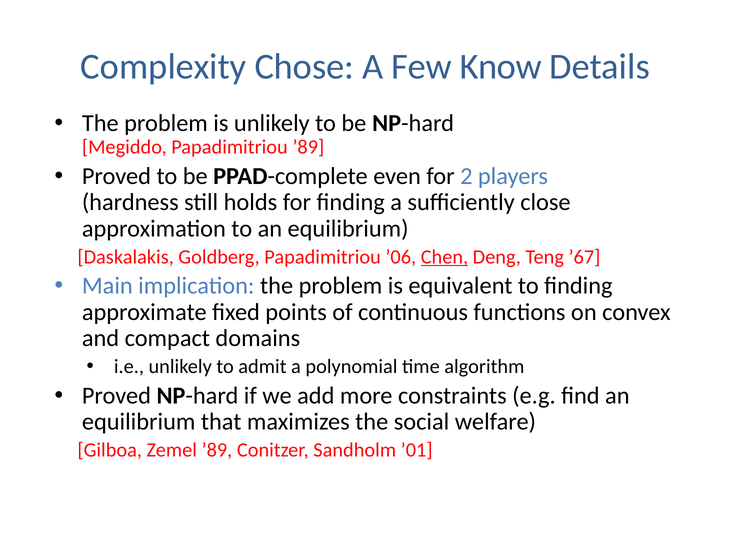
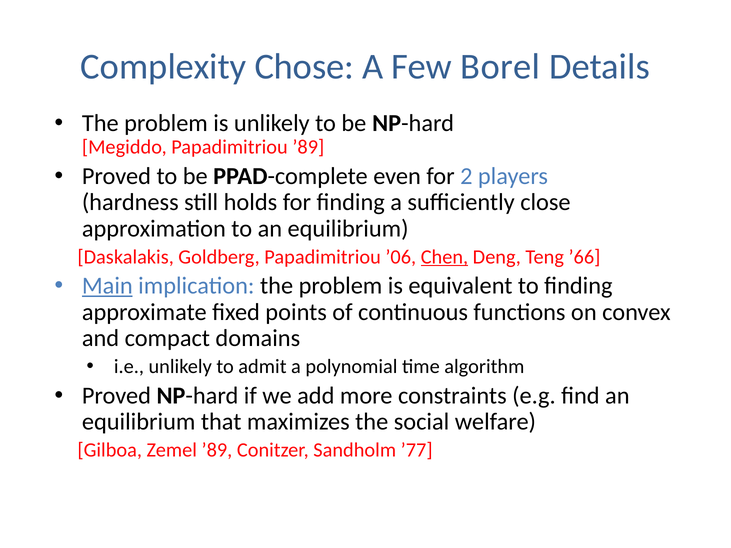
Know: Know -> Borel
’67: ’67 -> ’66
Main underline: none -> present
’01: ’01 -> ’77
